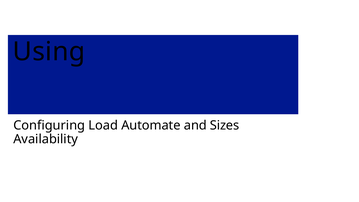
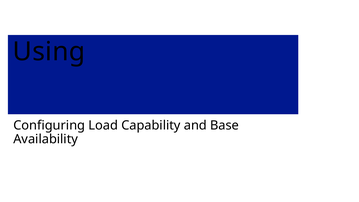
Automate: Automate -> Capability
Sizes: Sizes -> Base
